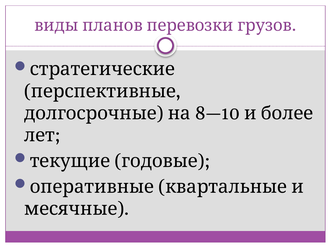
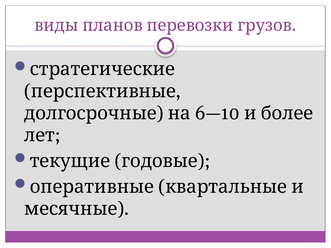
8—10: 8—10 -> 6—10
